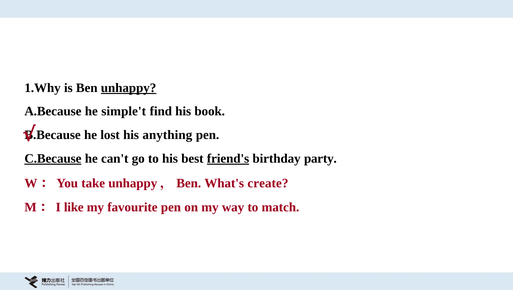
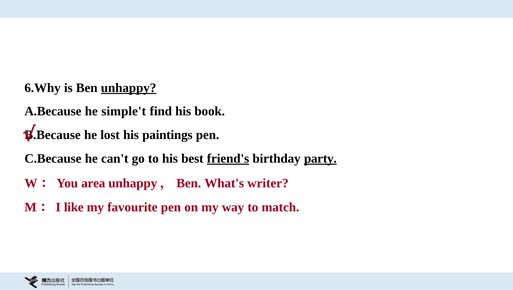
1.Why: 1.Why -> 6.Why
anything: anything -> paintings
C.Because underline: present -> none
party underline: none -> present
take: take -> area
create: create -> writer
